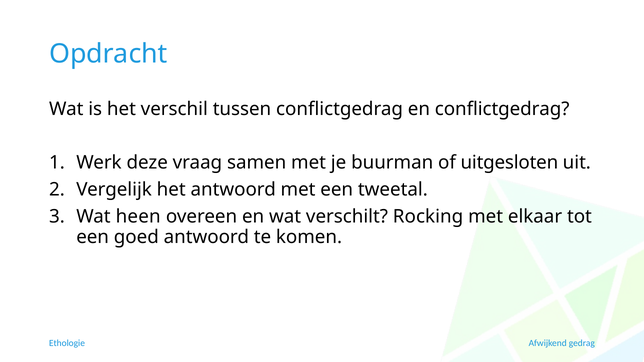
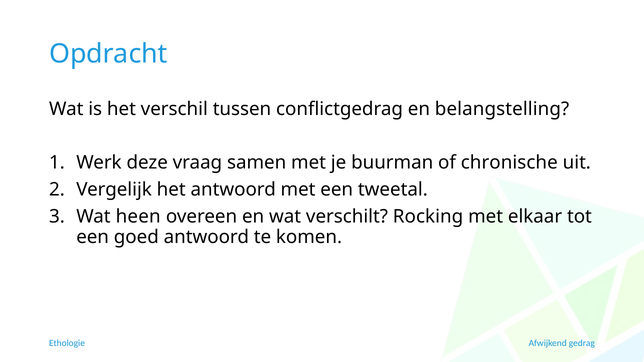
en conflictgedrag: conflictgedrag -> belangstelling
uitgesloten: uitgesloten -> chronische
